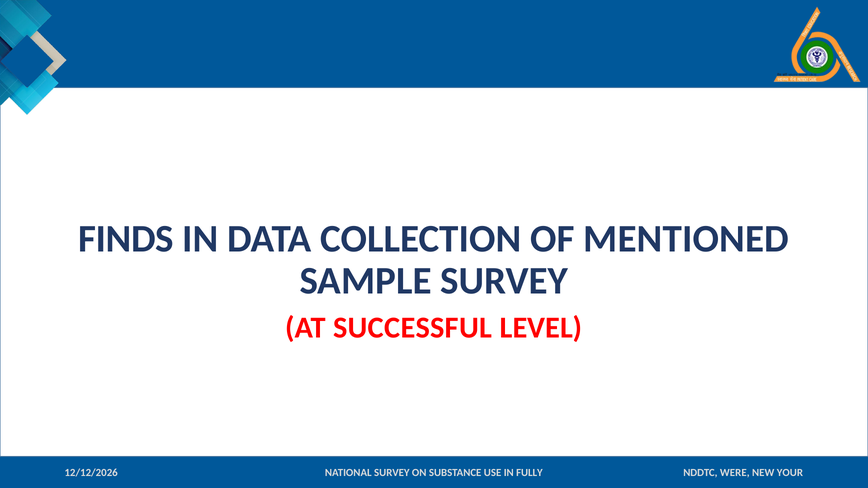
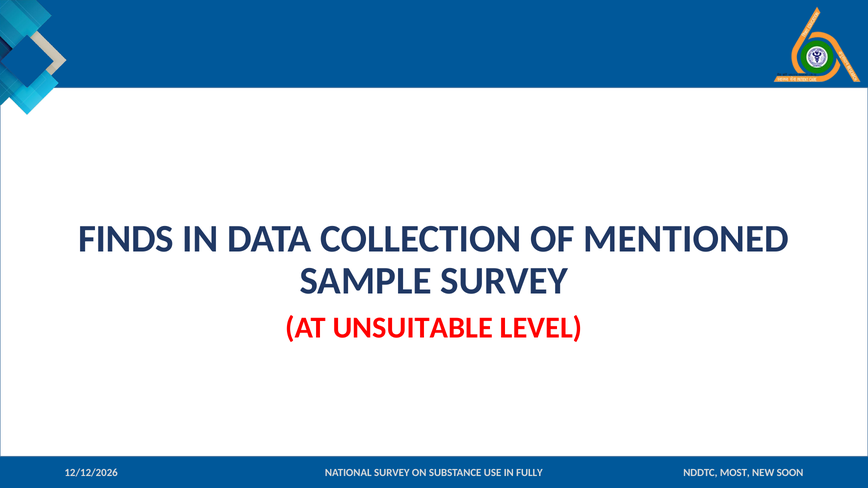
SUCCESSFUL: SUCCESSFUL -> UNSUITABLE
WERE: WERE -> MOST
YOUR: YOUR -> SOON
